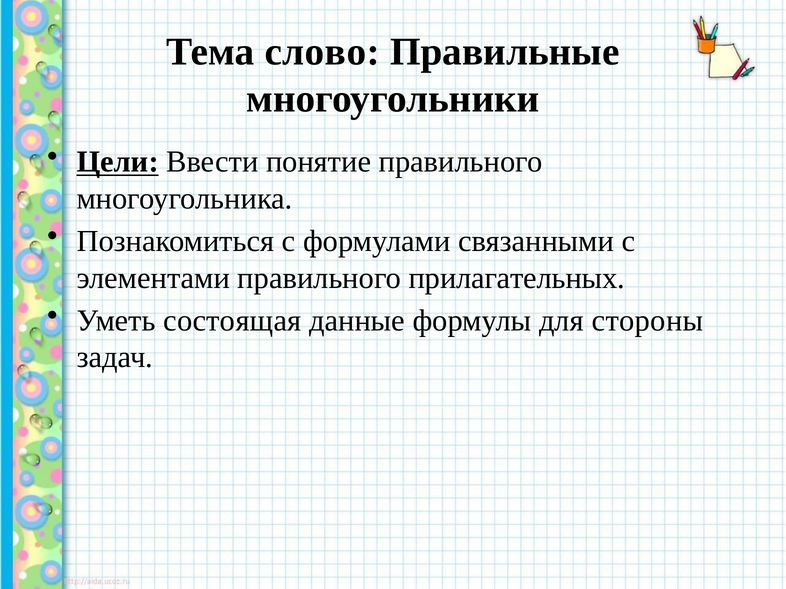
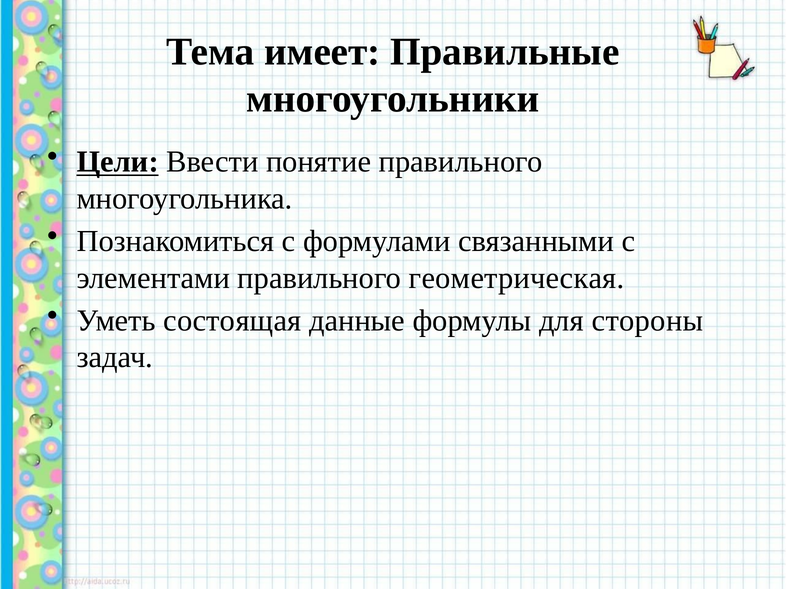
слово: слово -> имеет
прилагательных: прилагательных -> геометрическая
